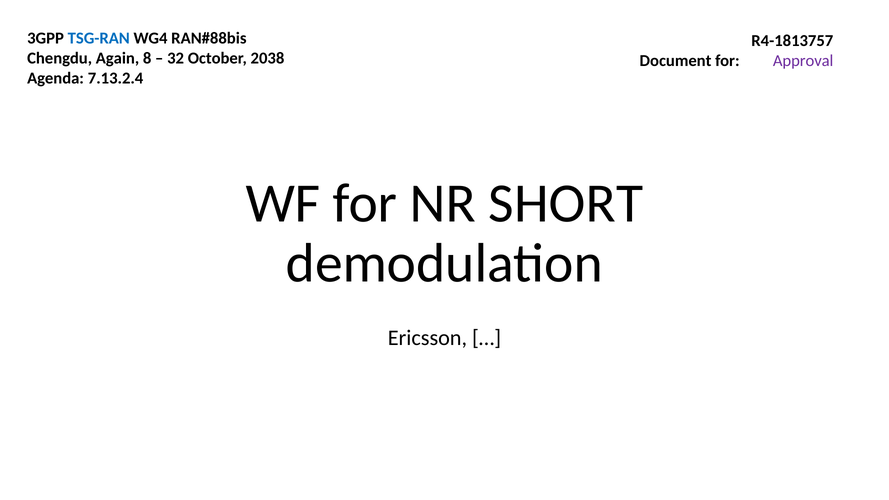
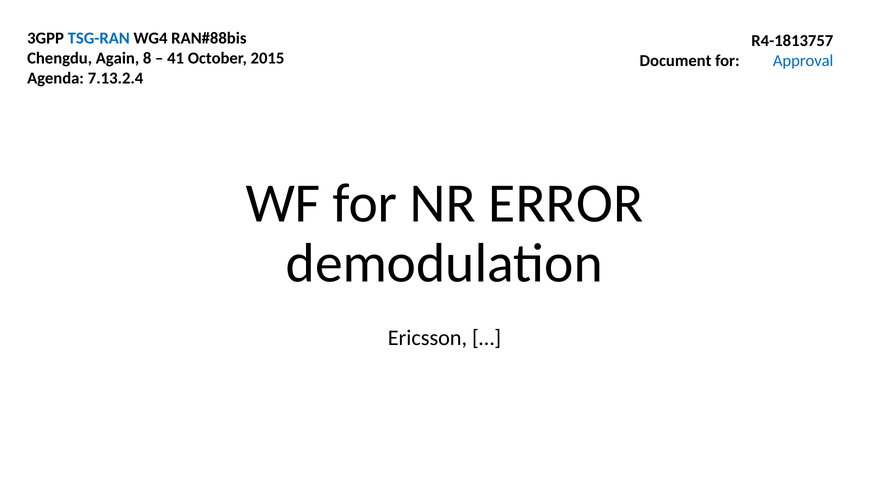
32: 32 -> 41
2038: 2038 -> 2015
Approval colour: purple -> blue
SHORT: SHORT -> ERROR
